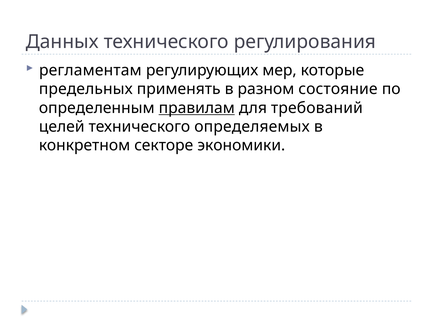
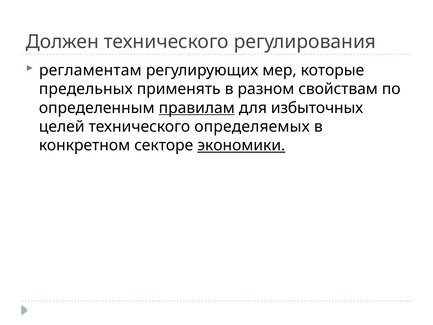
Данных: Данных -> Должен
состояние: состояние -> свойствам
требований: требований -> избыточных
экономики underline: none -> present
